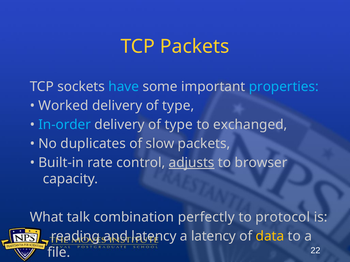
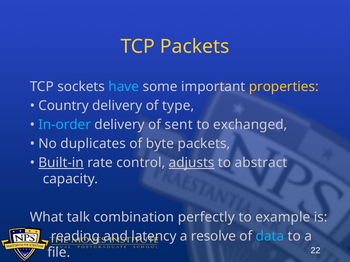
properties colour: light blue -> yellow
Worked: Worked -> Country
type at (179, 125): type -> sent
slow: slow -> byte
Built-in underline: none -> present
browser: browser -> abstract
protocol: protocol -> example
a latency: latency -> resolve
data colour: yellow -> light blue
